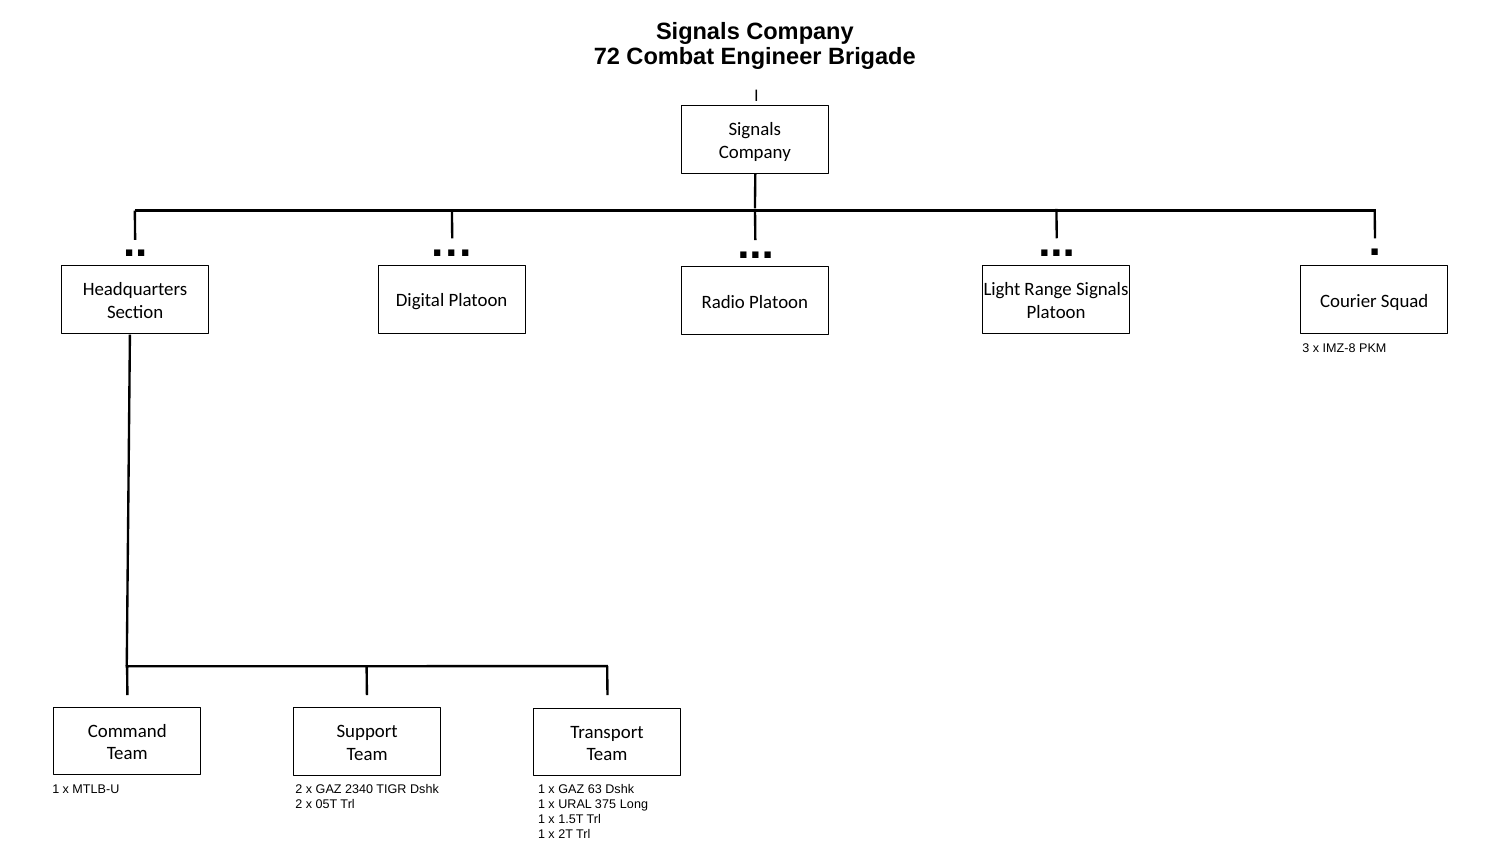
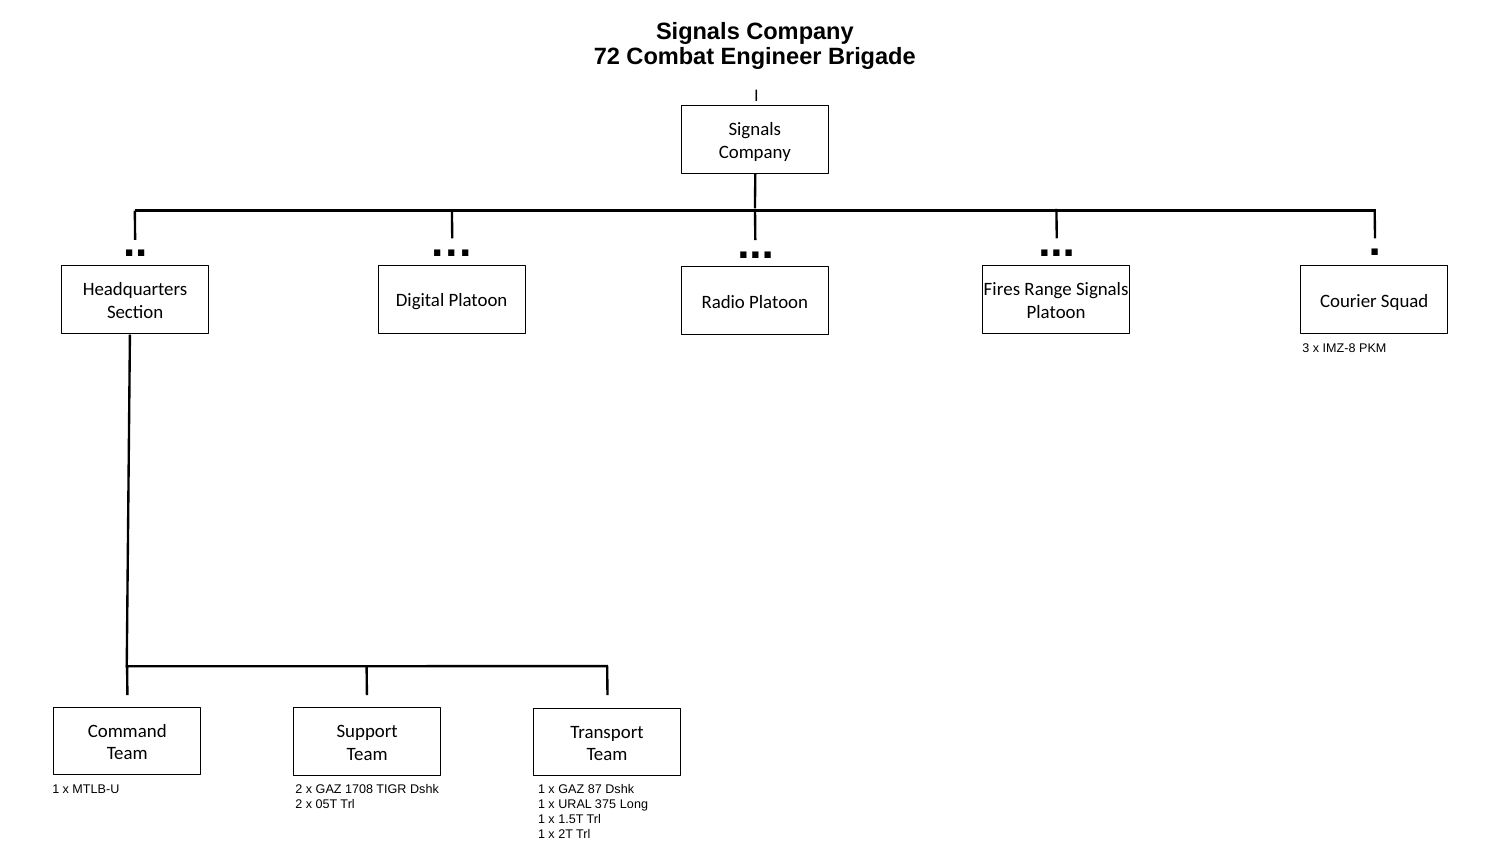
Light: Light -> Fires
2340: 2340 -> 1708
63: 63 -> 87
